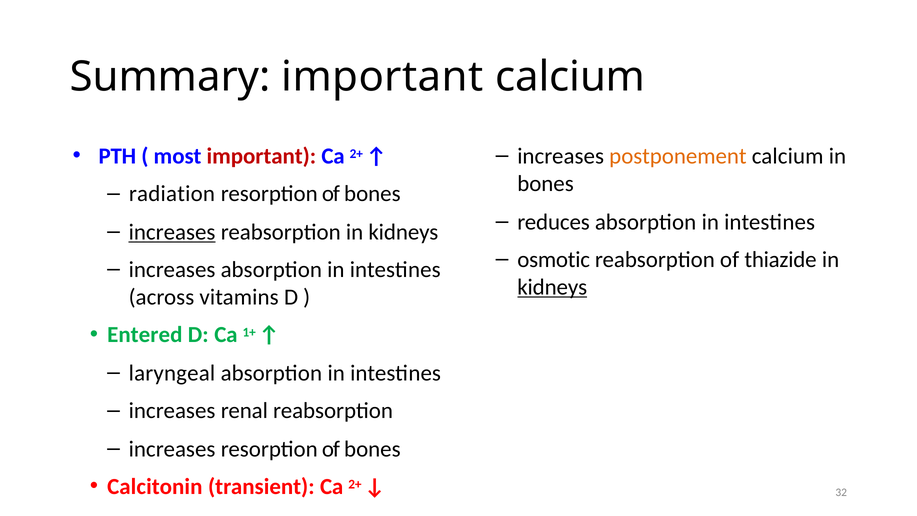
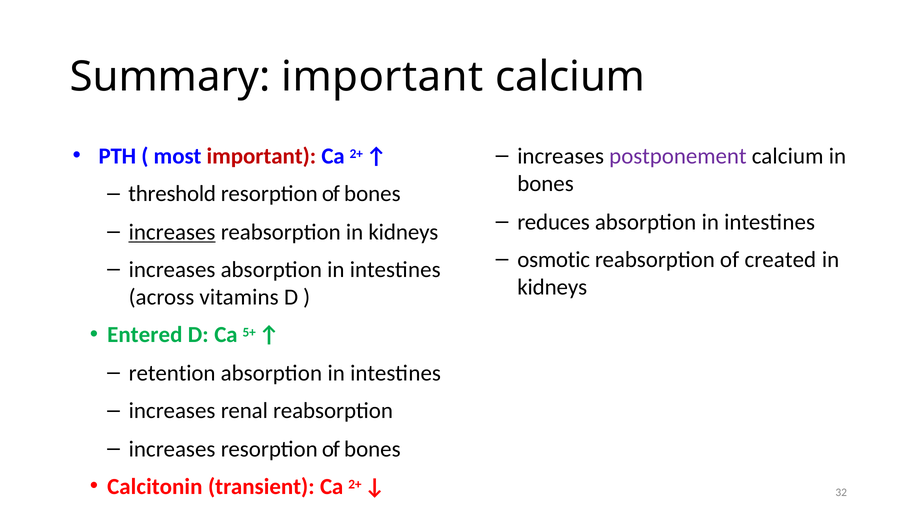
postponement colour: orange -> purple
radiation: radiation -> threshold
thiazide: thiazide -> created
kidneys at (552, 287) underline: present -> none
1+: 1+ -> 5+
laryngeal: laryngeal -> retention
